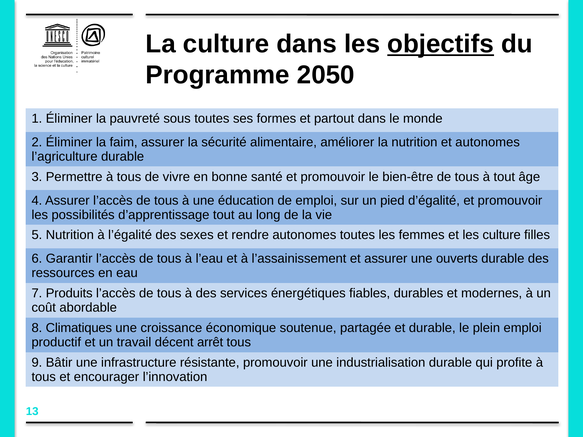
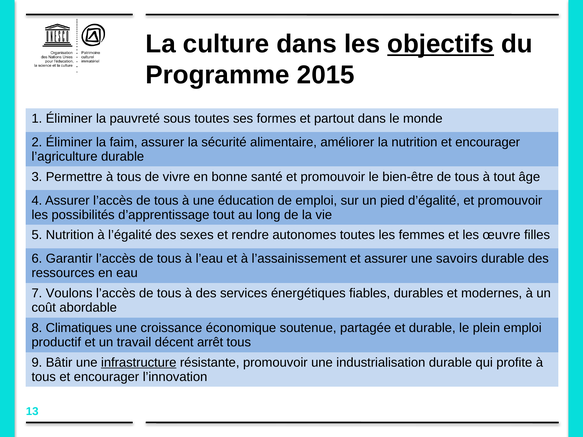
2050: 2050 -> 2015
nutrition et autonomes: autonomes -> encourager
les culture: culture -> œuvre
ouverts: ouverts -> savoirs
Produits: Produits -> Voulons
infrastructure underline: none -> present
